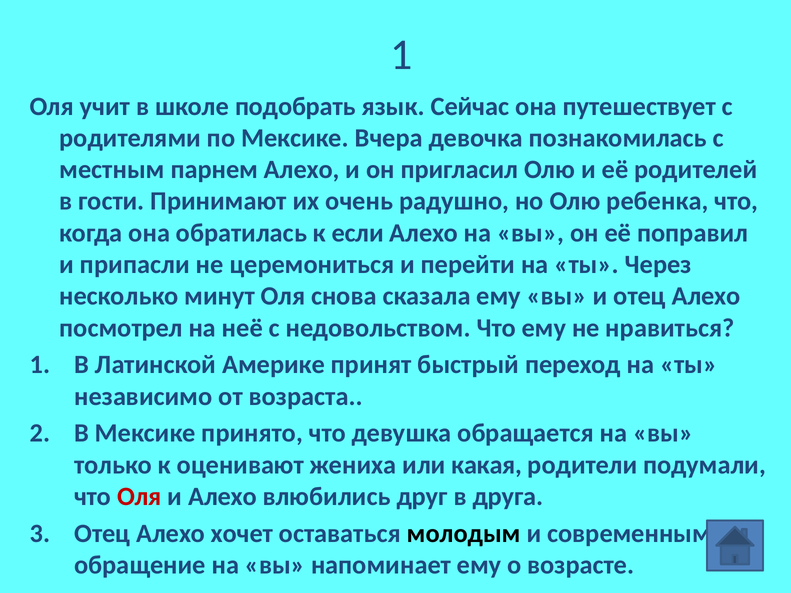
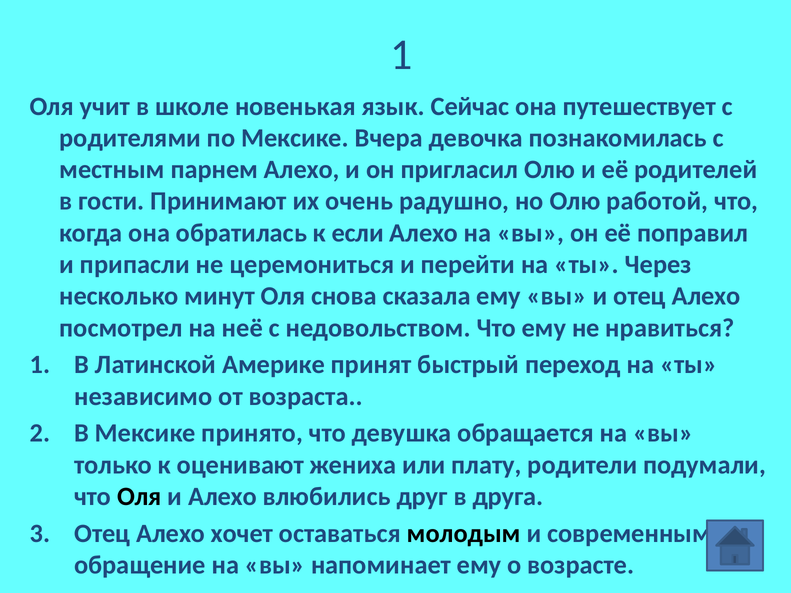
подобрать: подобрать -> новенькая
ребенка: ребенка -> работой
какая: какая -> плату
Оля at (139, 497) colour: red -> black
